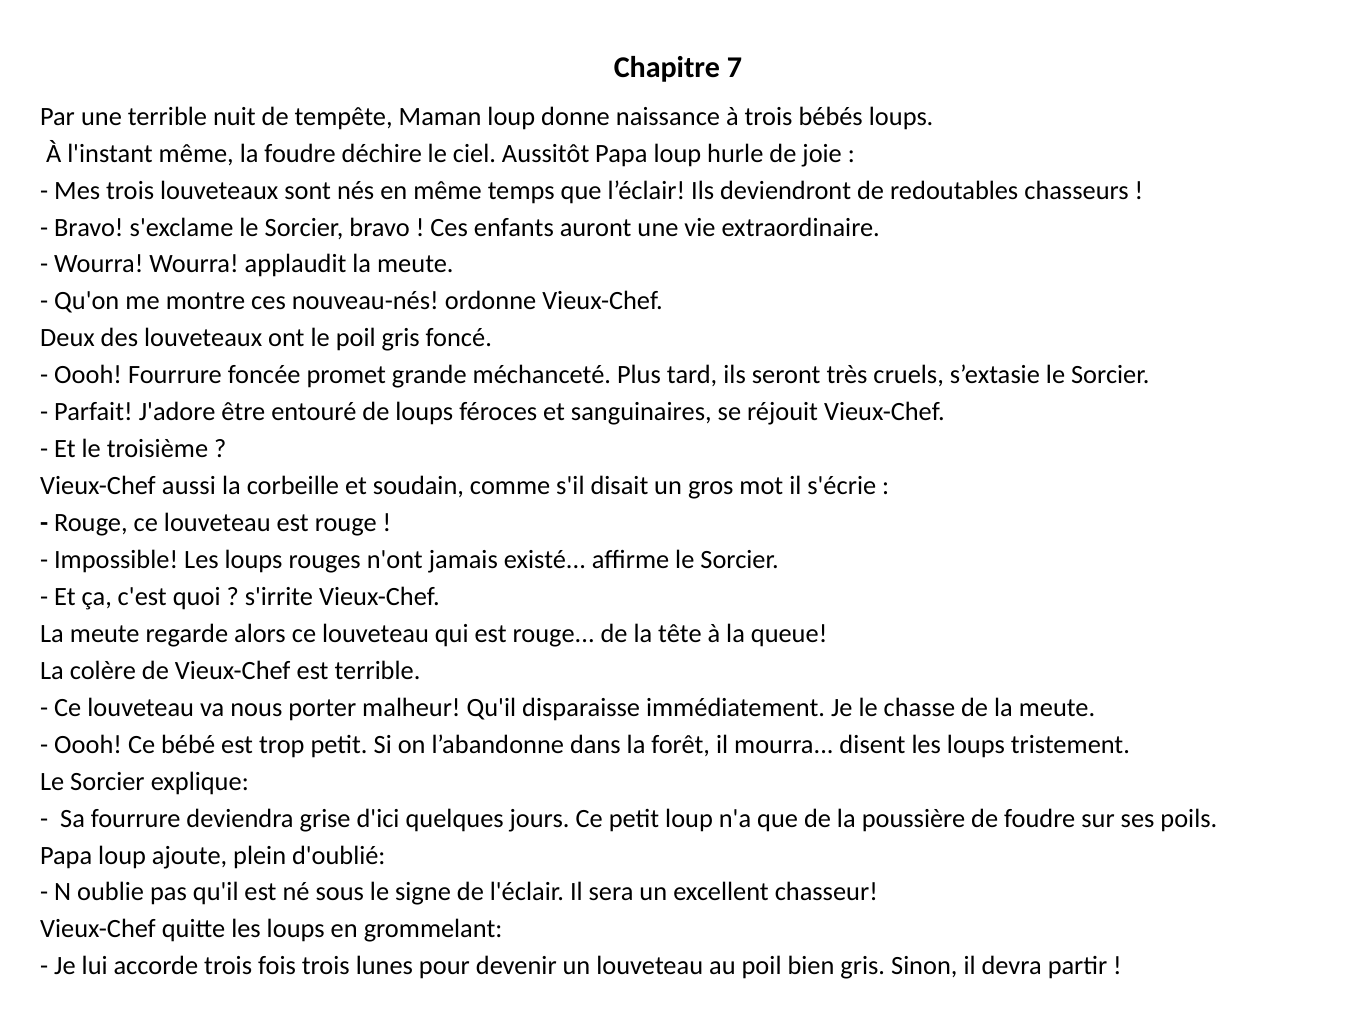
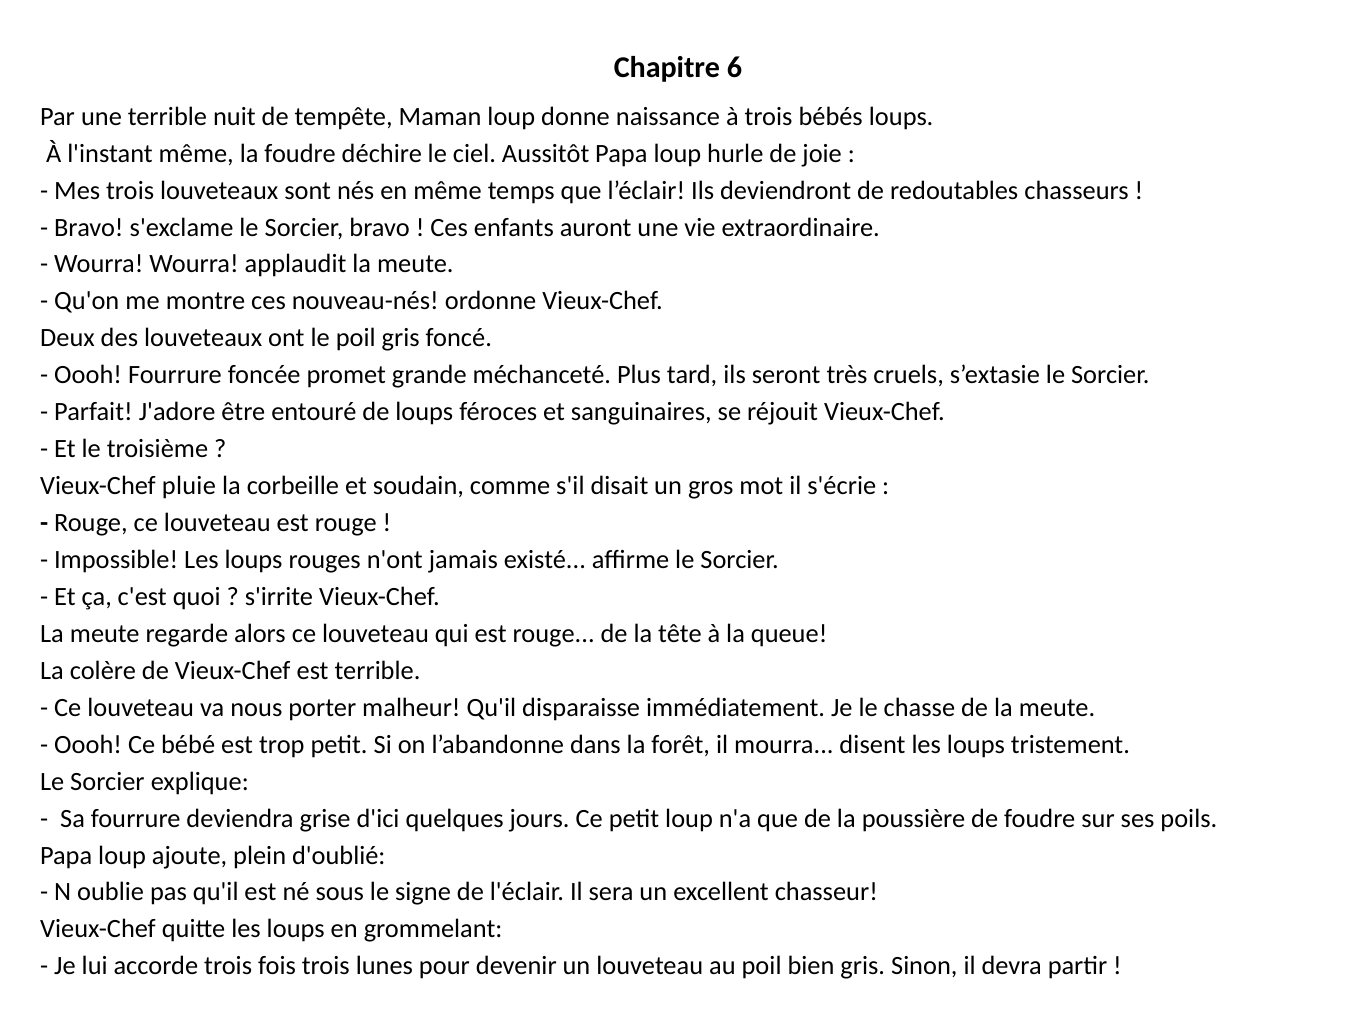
7: 7 -> 6
aussi: aussi -> pluie
